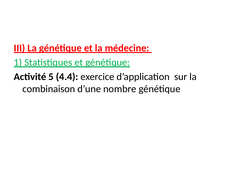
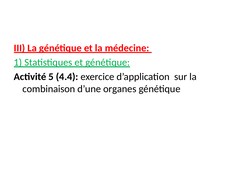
nombre: nombre -> organes
